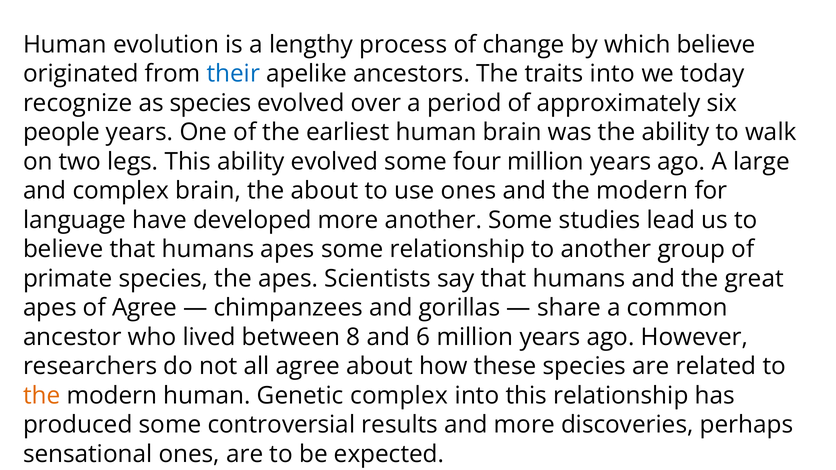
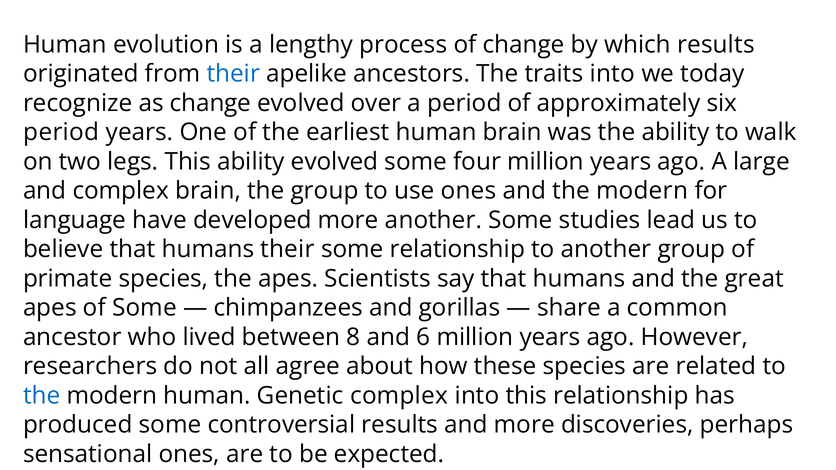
which believe: believe -> results
as species: species -> change
people at (61, 132): people -> period
the about: about -> group
humans apes: apes -> their
of Agree: Agree -> Some
the at (42, 396) colour: orange -> blue
